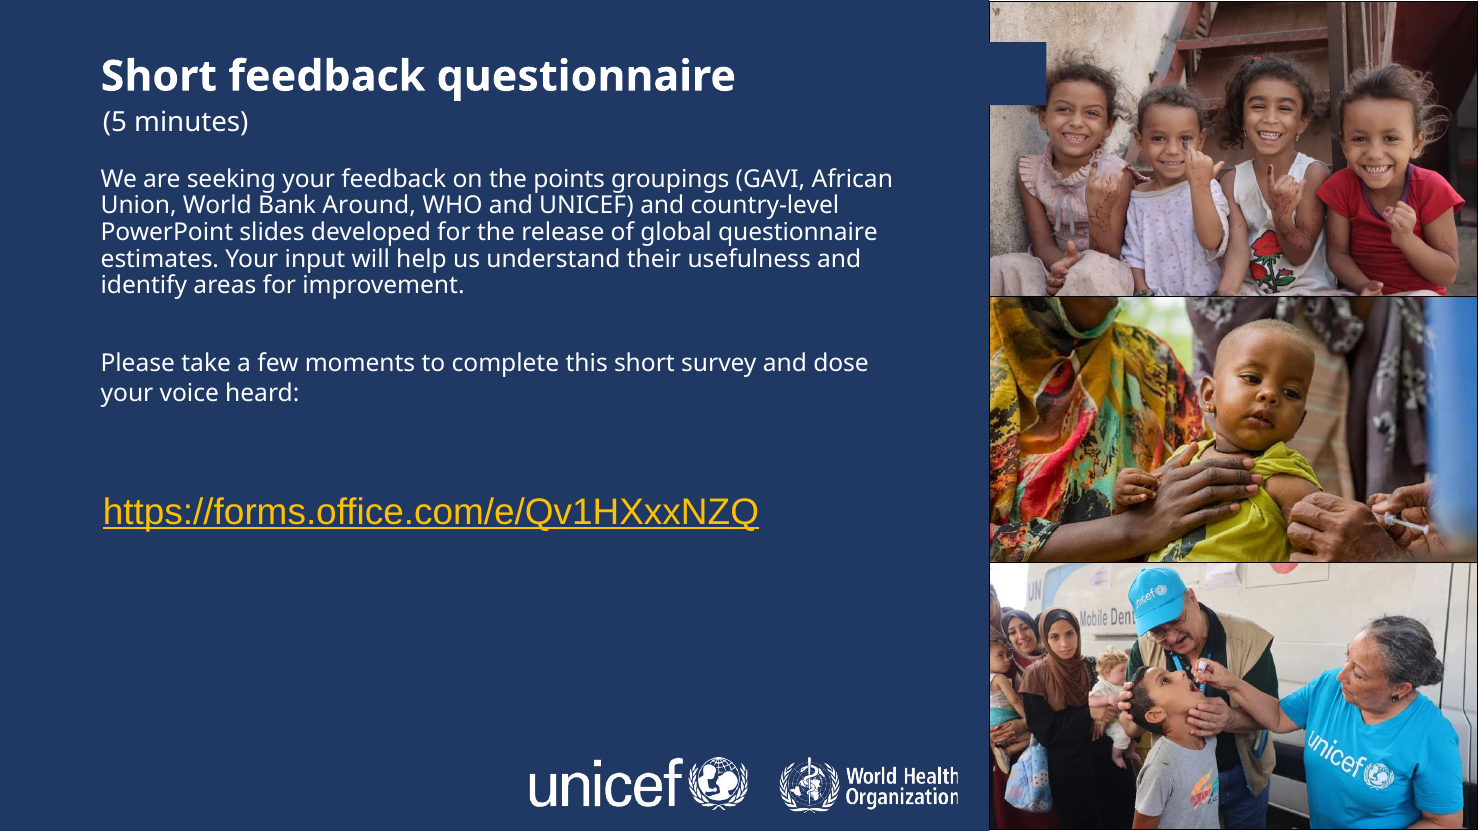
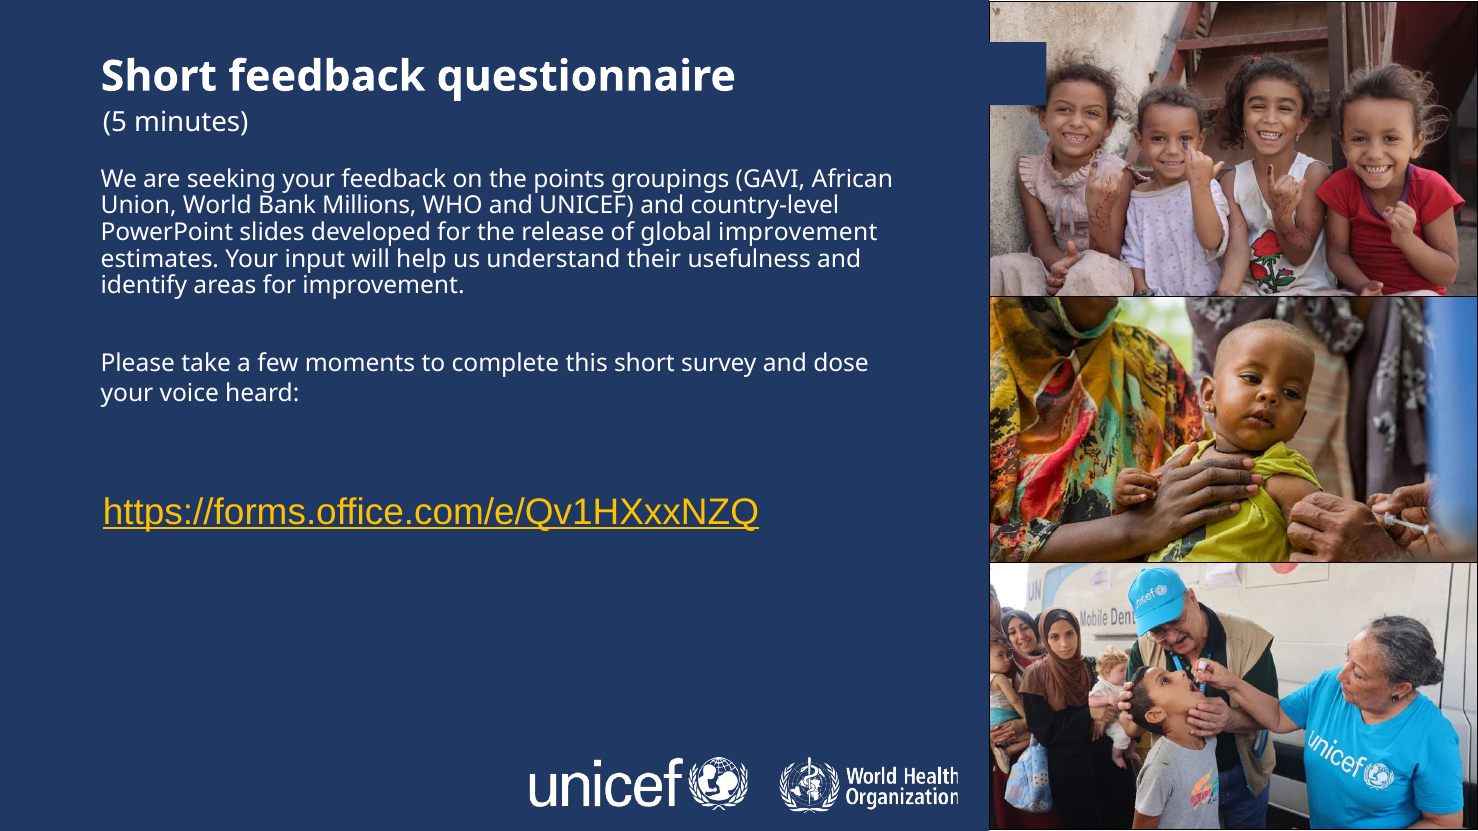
Around: Around -> Millions
global questionnaire: questionnaire -> improvement
